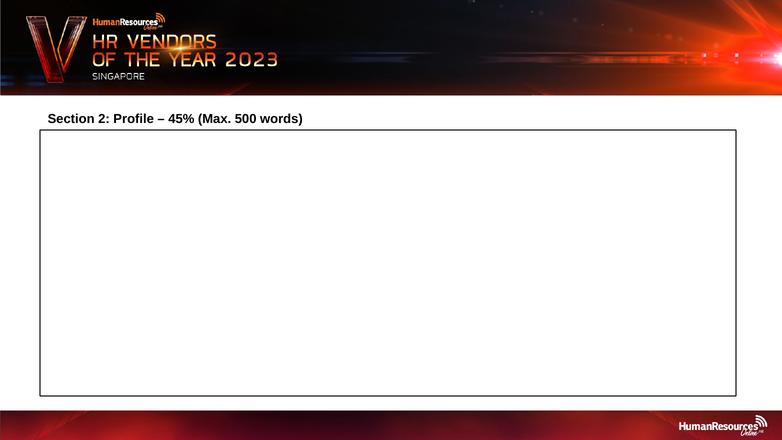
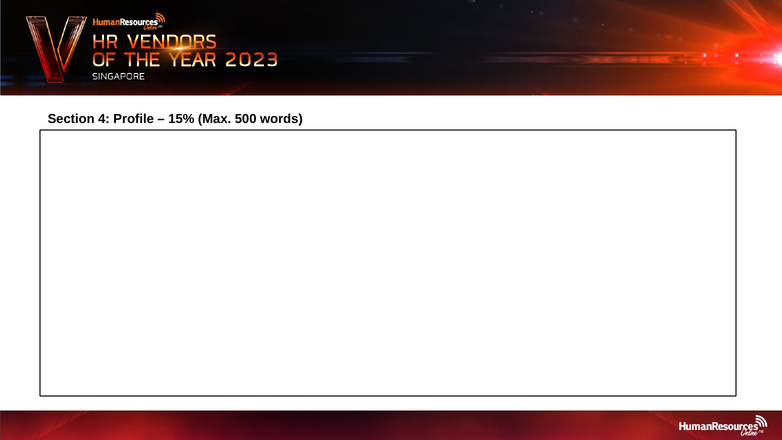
2: 2 -> 4
45%: 45% -> 15%
